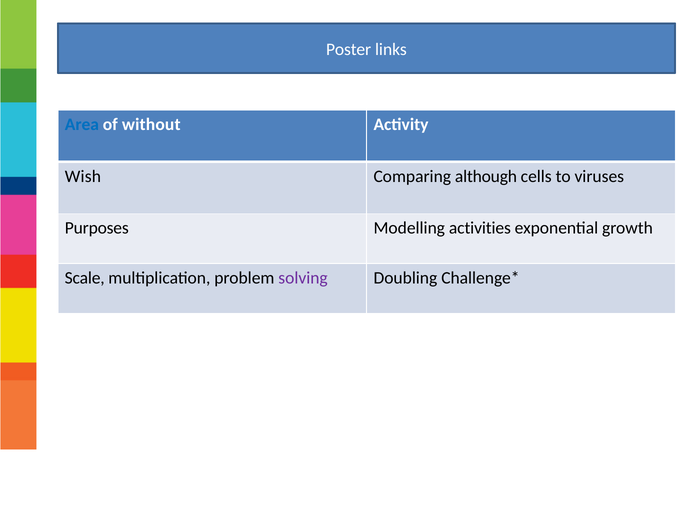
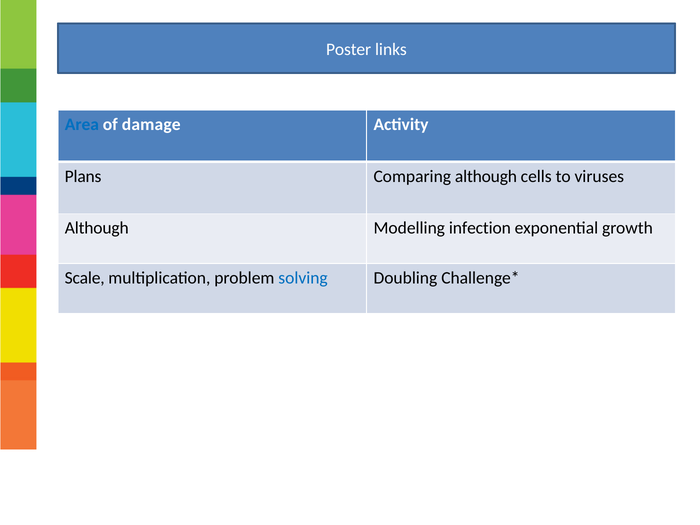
without: without -> damage
Wish: Wish -> Plans
Purposes at (97, 228): Purposes -> Although
activities: activities -> infection
solving colour: purple -> blue
